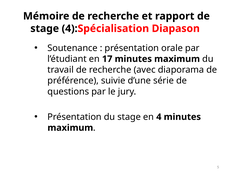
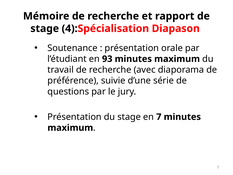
17: 17 -> 93
4: 4 -> 7
